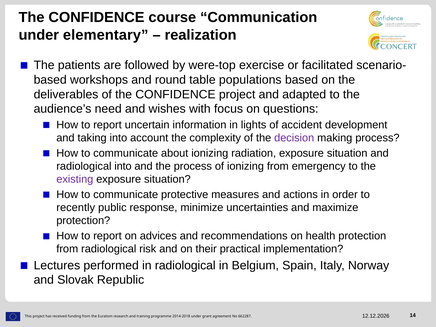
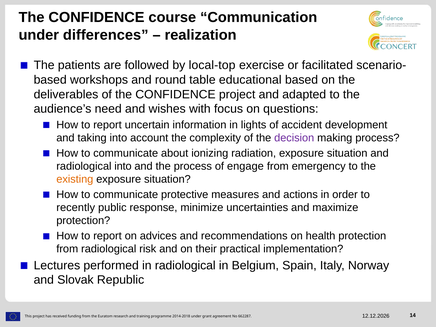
elementary: elementary -> differences
were-top: were-top -> local-top
populations: populations -> educational
of ionizing: ionizing -> engage
existing colour: purple -> orange
